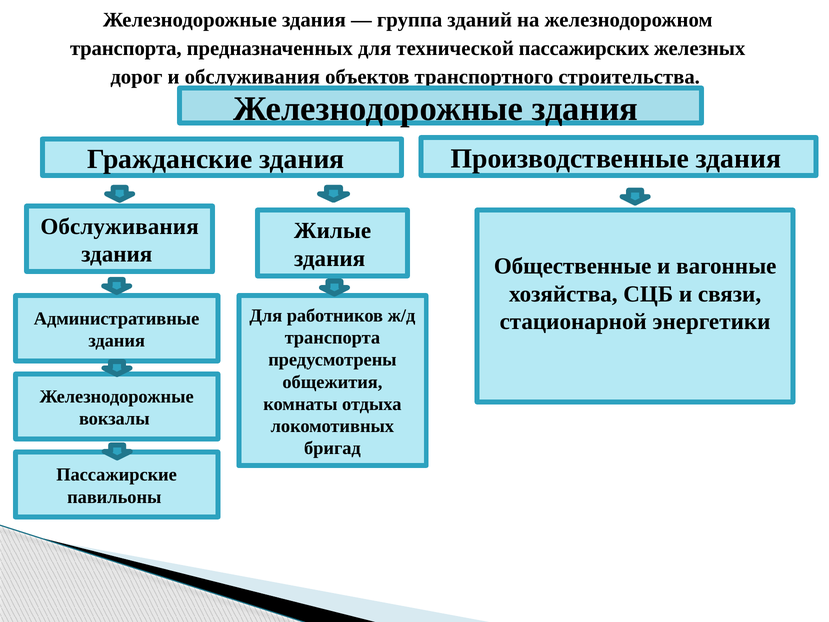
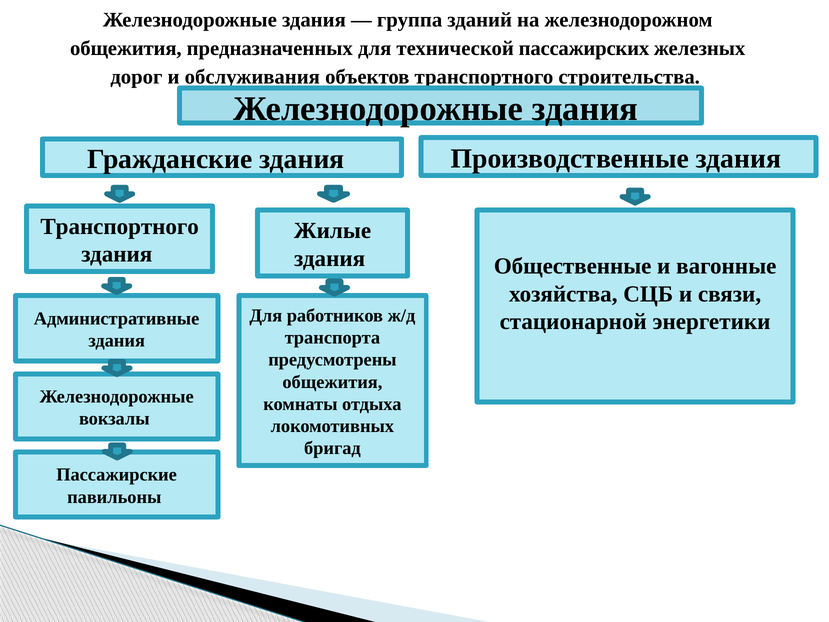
транспорта at (126, 48): транспорта -> общежития
Обслуживания at (120, 227): Обслуживания -> Транспортного
